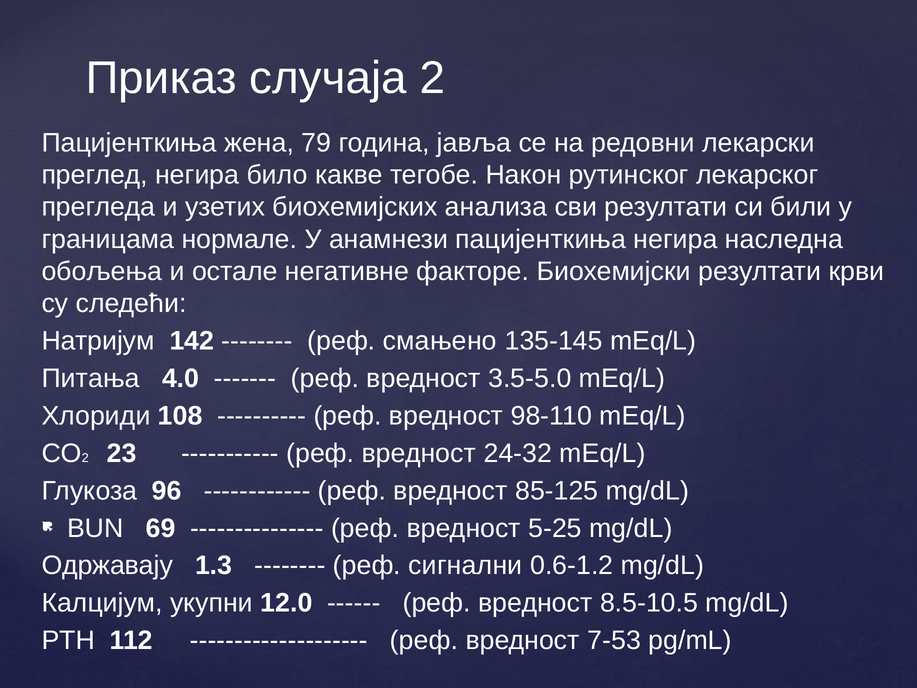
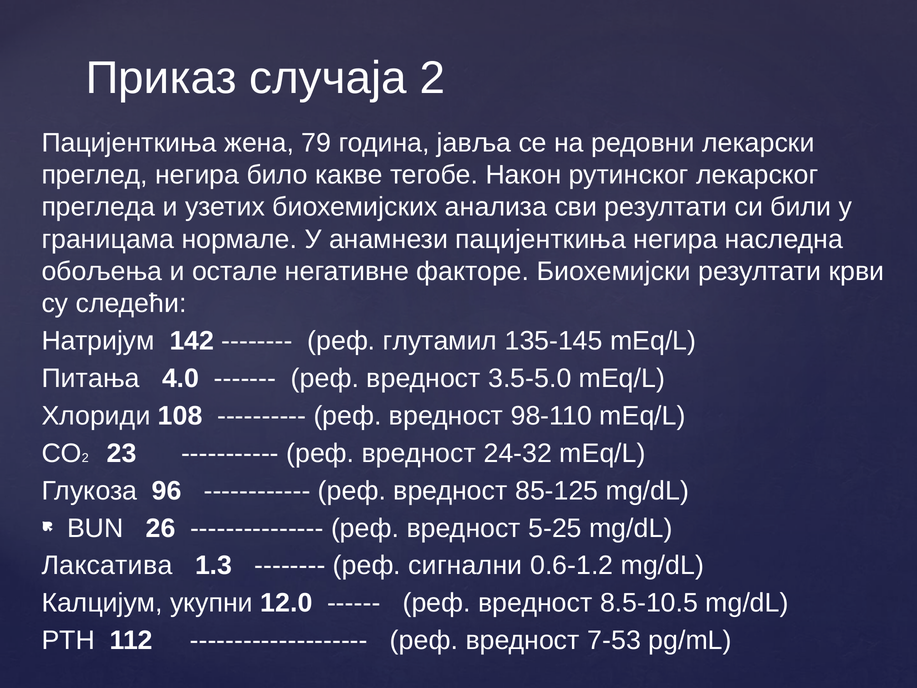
смањено: смањено -> глутамил
69: 69 -> 26
Одржавају: Одржавају -> Лаксатива
